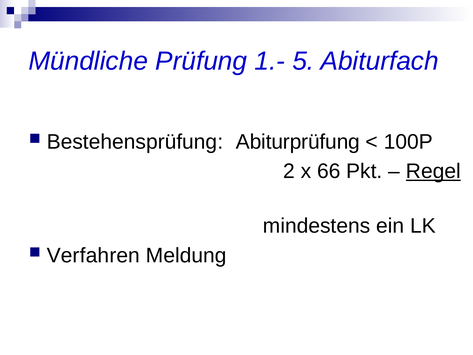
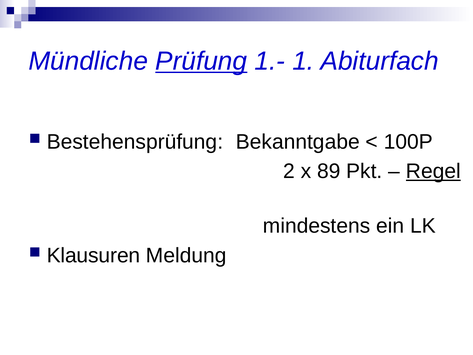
Prüfung underline: none -> present
5: 5 -> 1
Abiturprüfung: Abiturprüfung -> Bekanntgabe
66: 66 -> 89
Verfahren: Verfahren -> Klausuren
